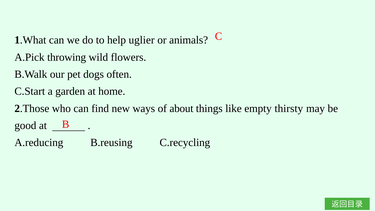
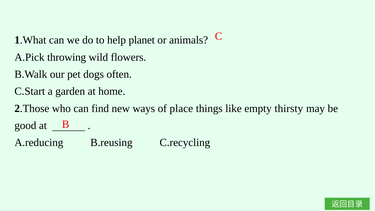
uglier: uglier -> planet
about: about -> place
